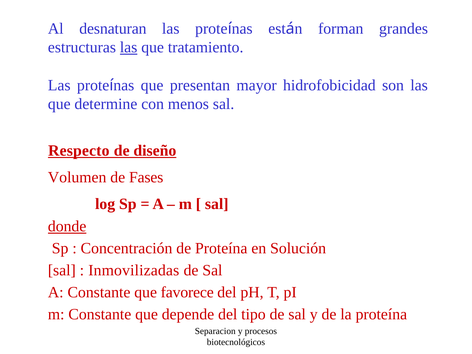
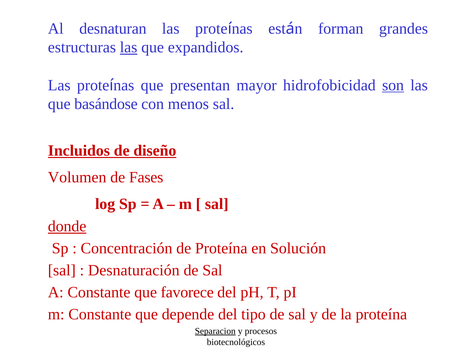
tratamiento: tratamiento -> expandidos
son underline: none -> present
determine: determine -> basándose
Respecto: Respecto -> Incluidos
Inmovilizadas: Inmovilizadas -> Desnaturación
Separacion underline: none -> present
